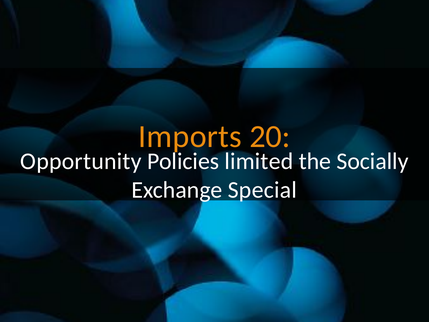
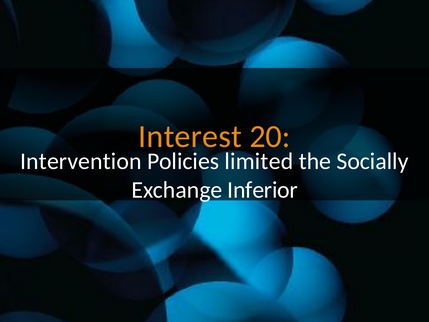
Imports: Imports -> Interest
Opportunity: Opportunity -> Intervention
Special: Special -> Inferior
